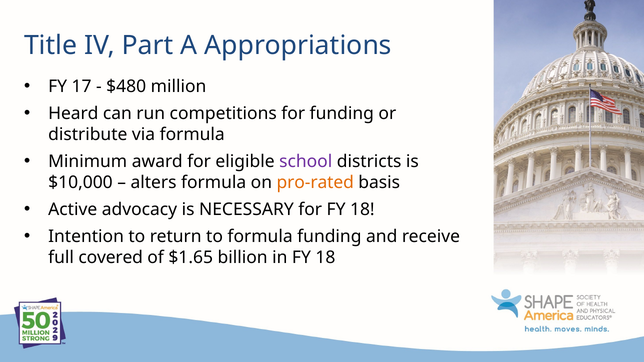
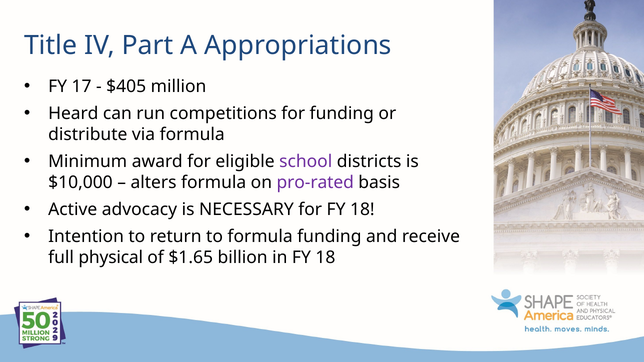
$480: $480 -> $405
pro-rated colour: orange -> purple
covered: covered -> physical
